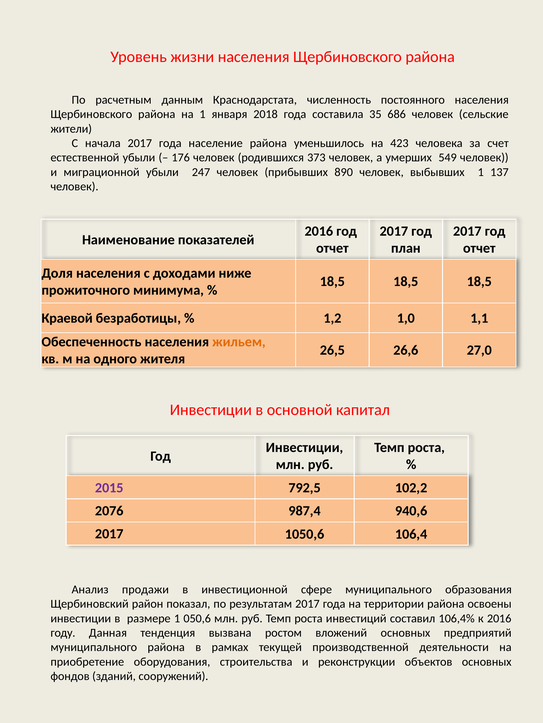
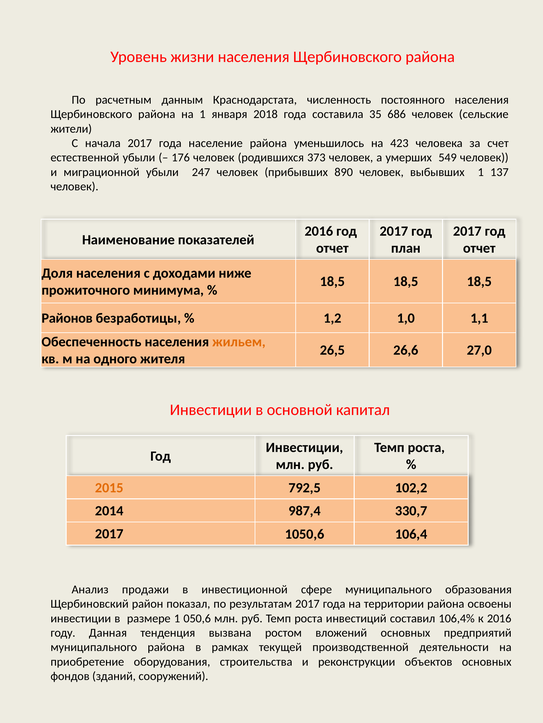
Краевой: Краевой -> Районов
2015 colour: purple -> orange
2076: 2076 -> 2014
940,6: 940,6 -> 330,7
